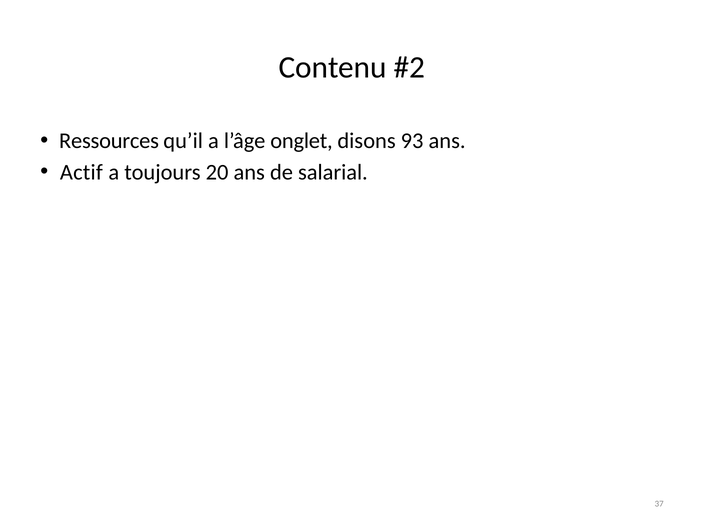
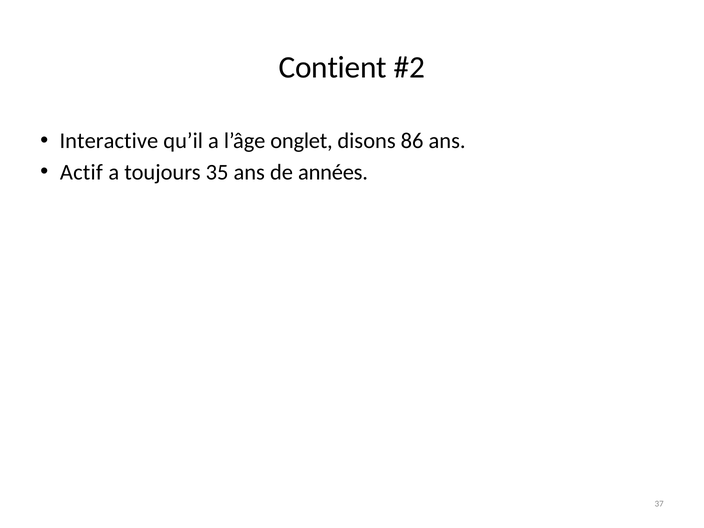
Contenu: Contenu -> Contient
Ressources: Ressources -> Interactive
93: 93 -> 86
20: 20 -> 35
salarial: salarial -> années
